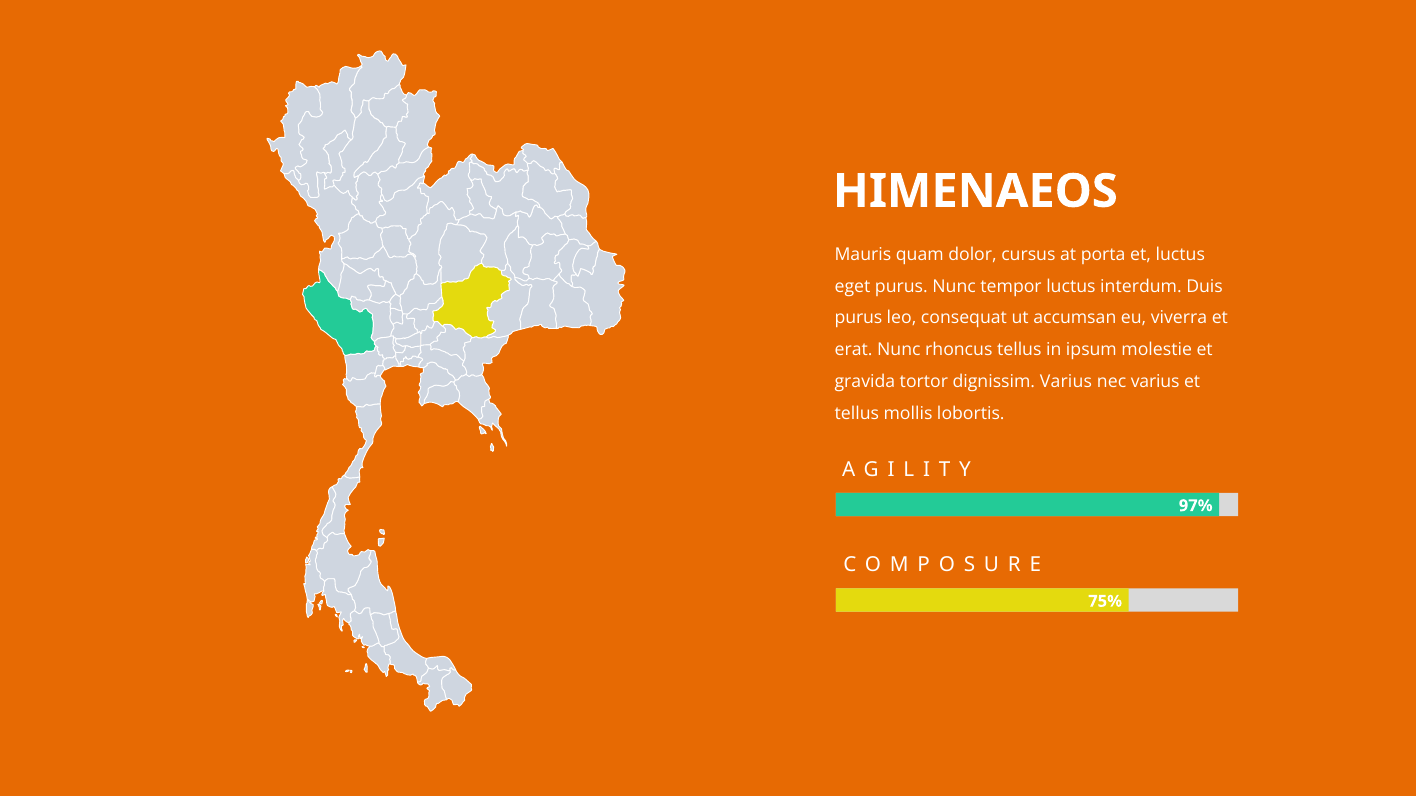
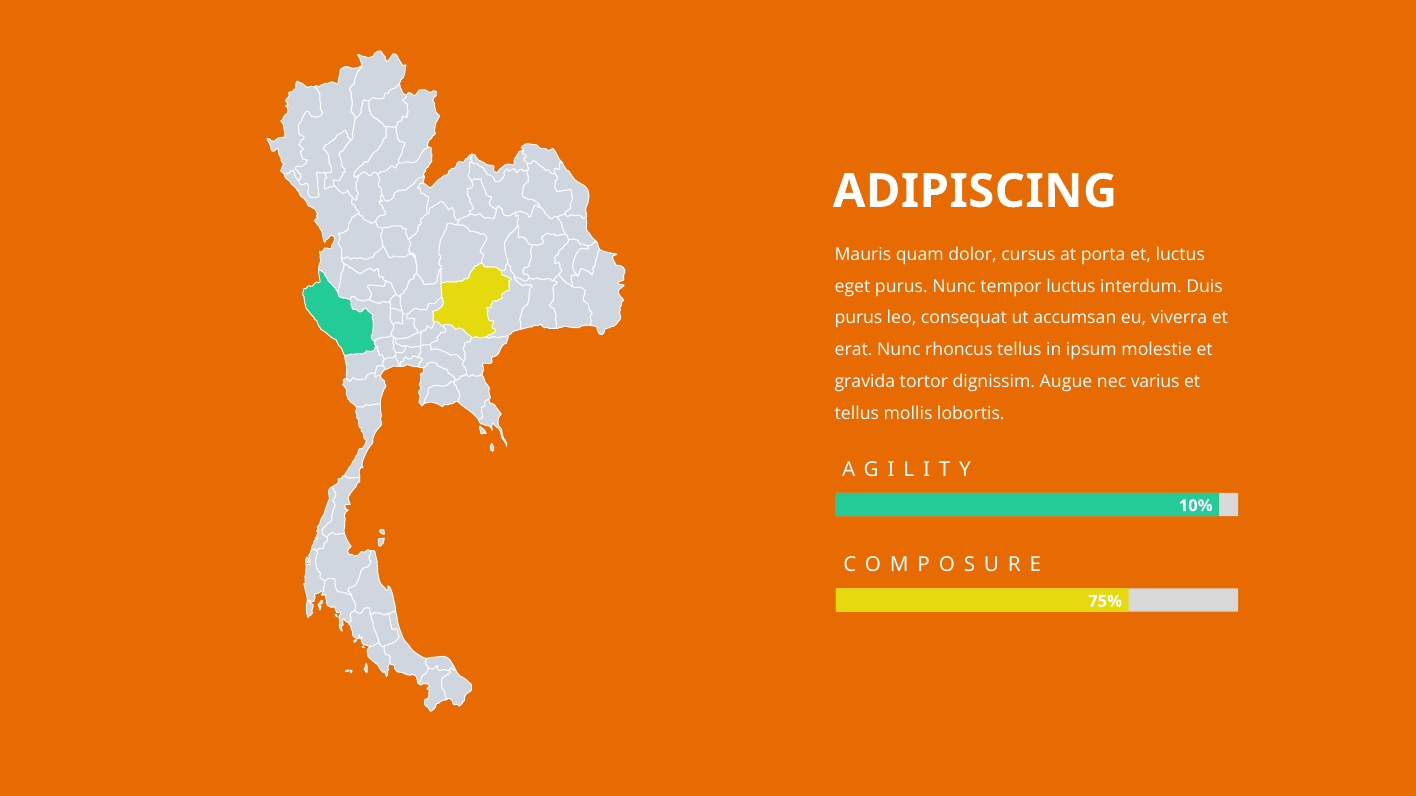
HIMENAEOS: HIMENAEOS -> ADIPISCING
dignissim Varius: Varius -> Augue
97%: 97% -> 10%
